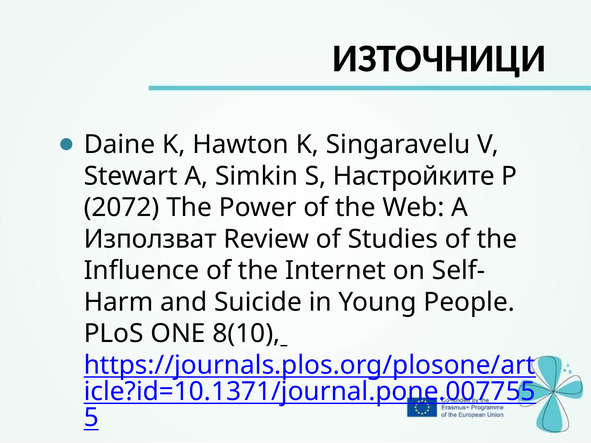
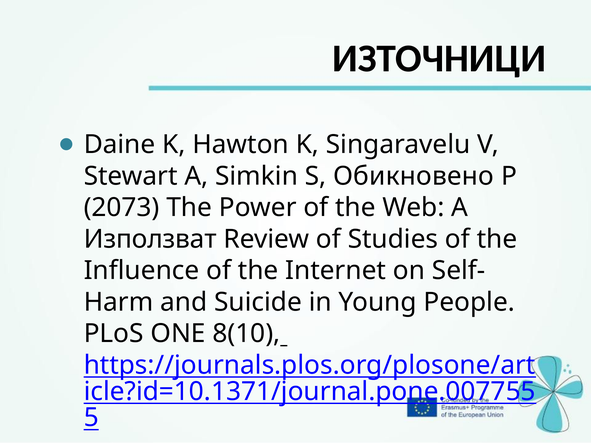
Настройките: Настройките -> Обикновено
2072: 2072 -> 2073
